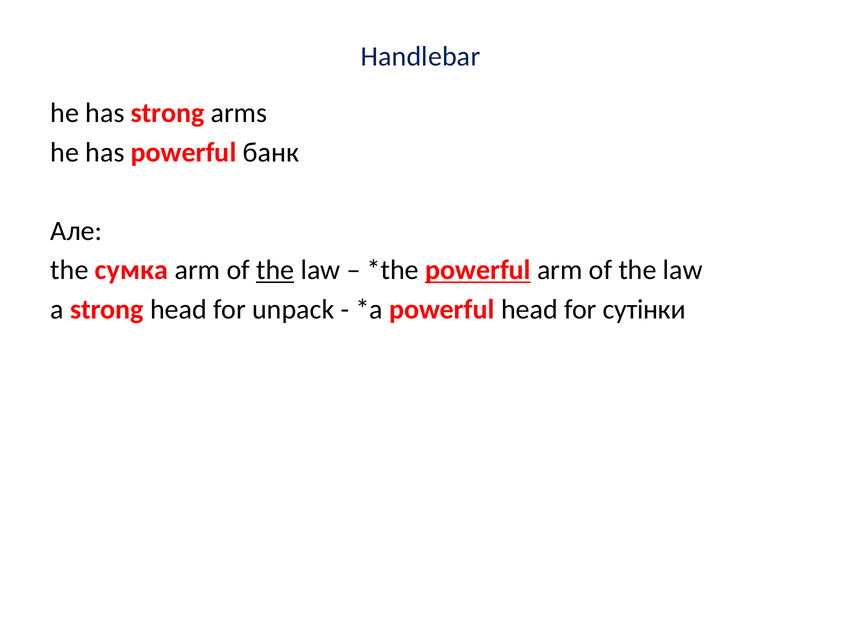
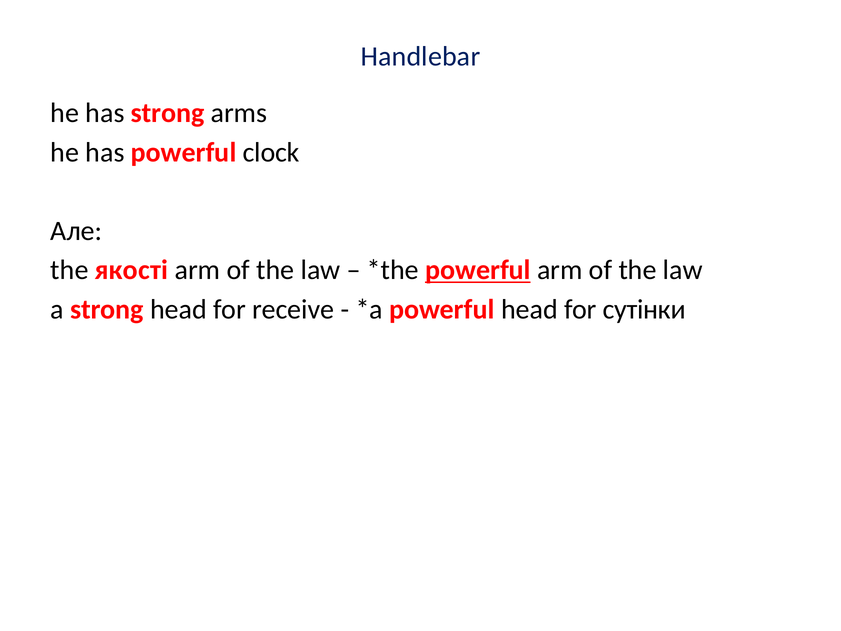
банк: банк -> clock
сумка: сумка -> якості
the at (275, 270) underline: present -> none
unpack: unpack -> receive
